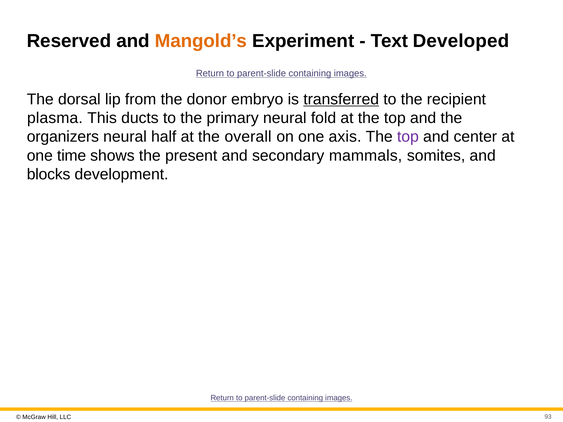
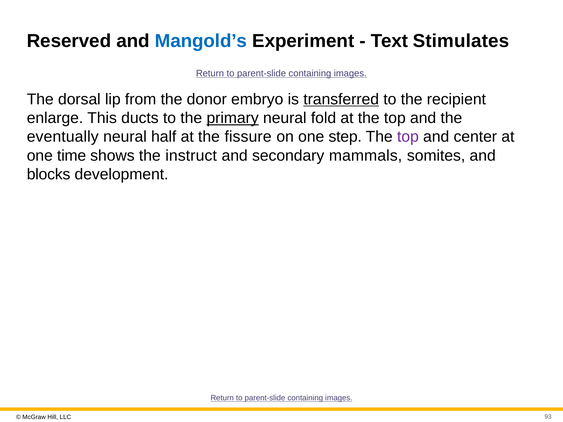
Mangold’s colour: orange -> blue
Developed: Developed -> Stimulates
plasma: plasma -> enlarge
primary underline: none -> present
organizers: organizers -> eventually
overall: overall -> fissure
axis: axis -> step
present: present -> instruct
